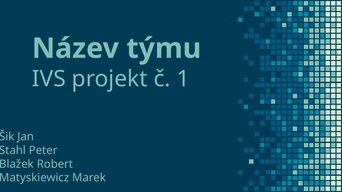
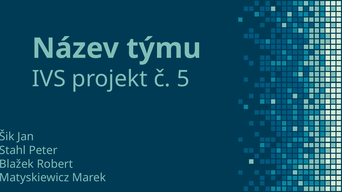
1: 1 -> 5
